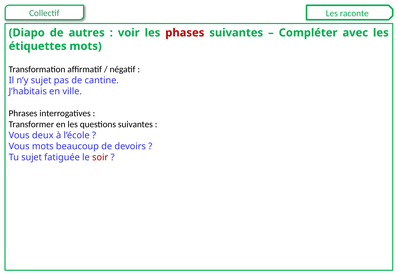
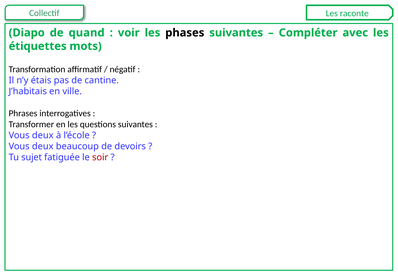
autres: autres -> quand
phases colour: red -> black
n’y sujet: sujet -> étais
mots at (43, 147): mots -> deux
